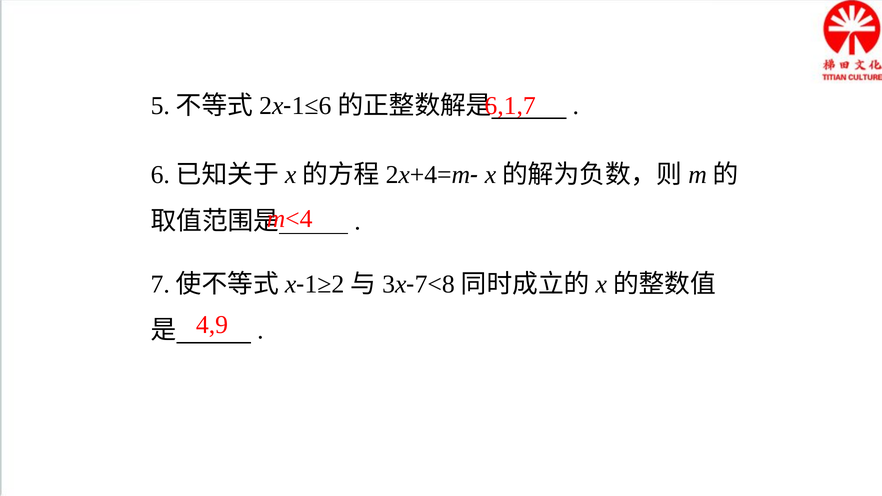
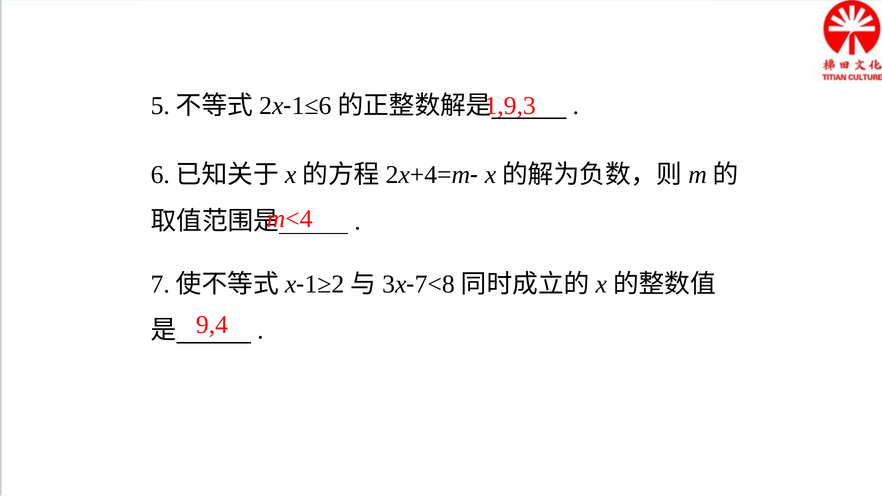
6,1,7: 6,1,7 -> 1,9,3
4,9: 4,9 -> 9,4
